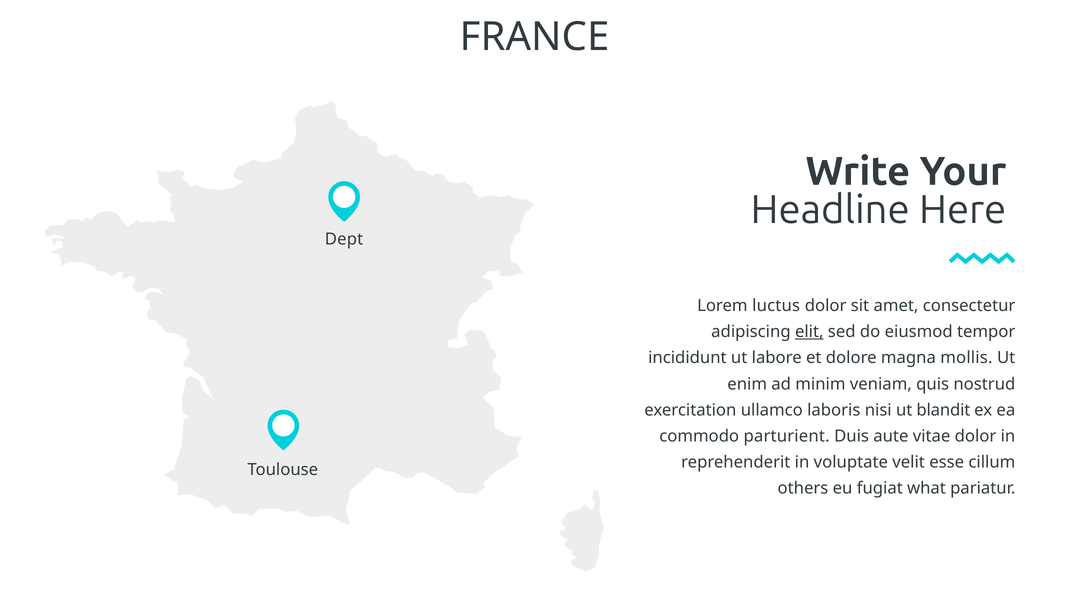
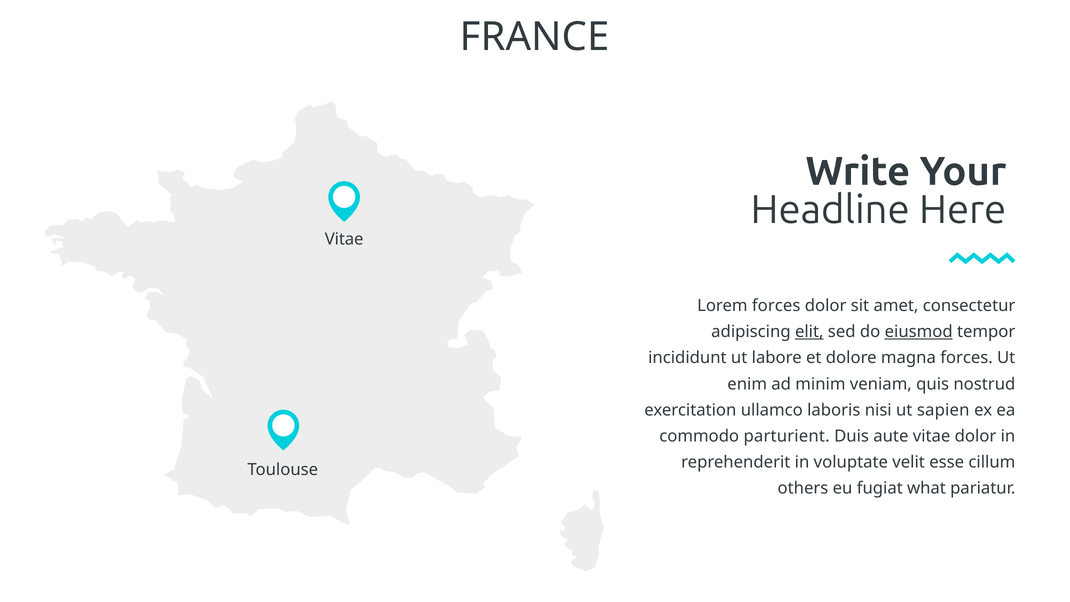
Dept at (344, 239): Dept -> Vitae
Lorem luctus: luctus -> forces
eiusmod underline: none -> present
magna mollis: mollis -> forces
blandit: blandit -> sapien
